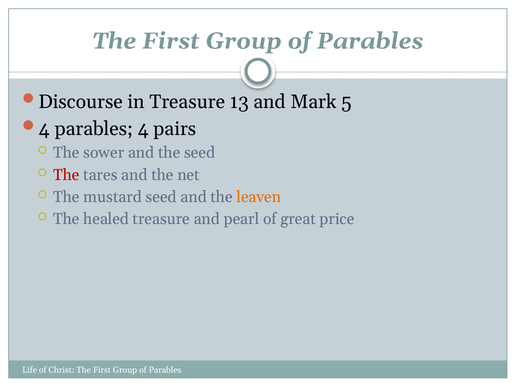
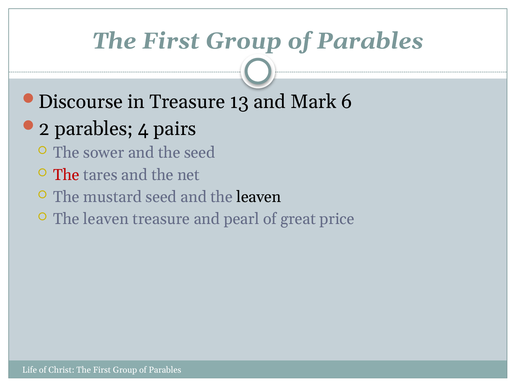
5: 5 -> 6
4 at (44, 129): 4 -> 2
leaven at (259, 197) colour: orange -> black
healed at (106, 219): healed -> leaven
